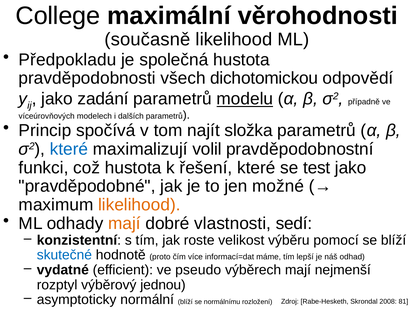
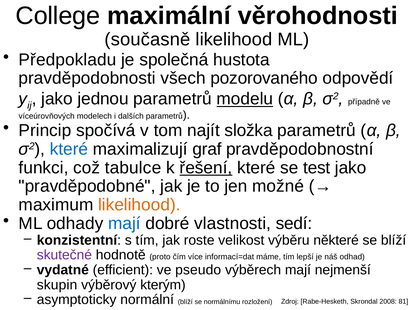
dichotomickou: dichotomickou -> pozorovaného
zadání: zadání -> jednou
volil: volil -> graf
což hustota: hustota -> tabulce
řešení underline: none -> present
mají at (124, 224) colour: orange -> blue
pomocí: pomocí -> některé
skutečné colour: blue -> purple
rozptyl: rozptyl -> skupin
jednou: jednou -> kterým
